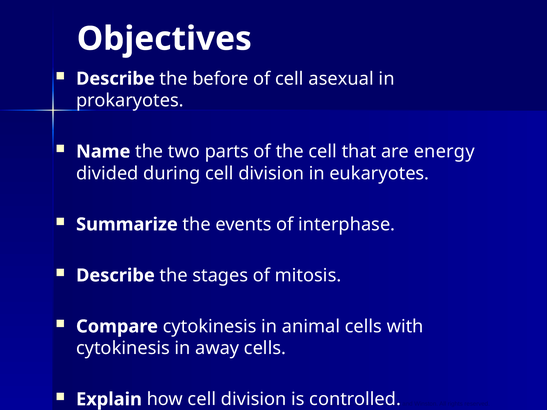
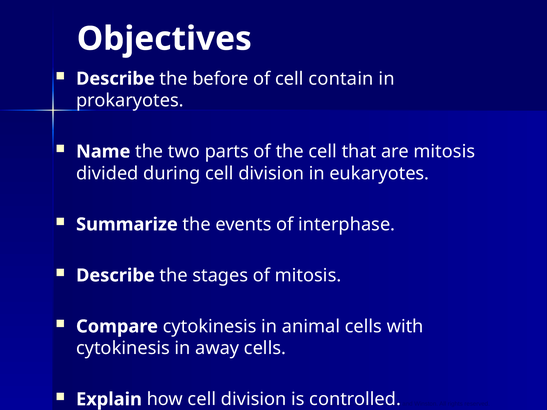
asexual: asexual -> contain
are energy: energy -> mitosis
